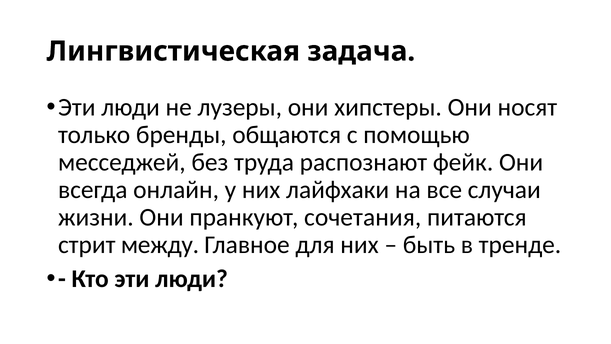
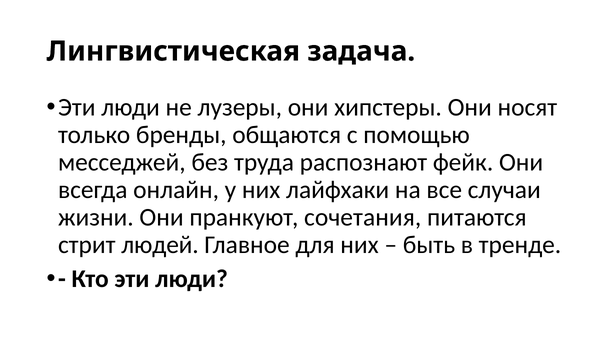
между: между -> людей
